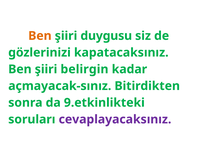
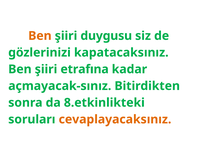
belirgin: belirgin -> etrafına
9.etkinlikteki: 9.etkinlikteki -> 8.etkinlikteki
cevaplayacaksınız colour: purple -> orange
